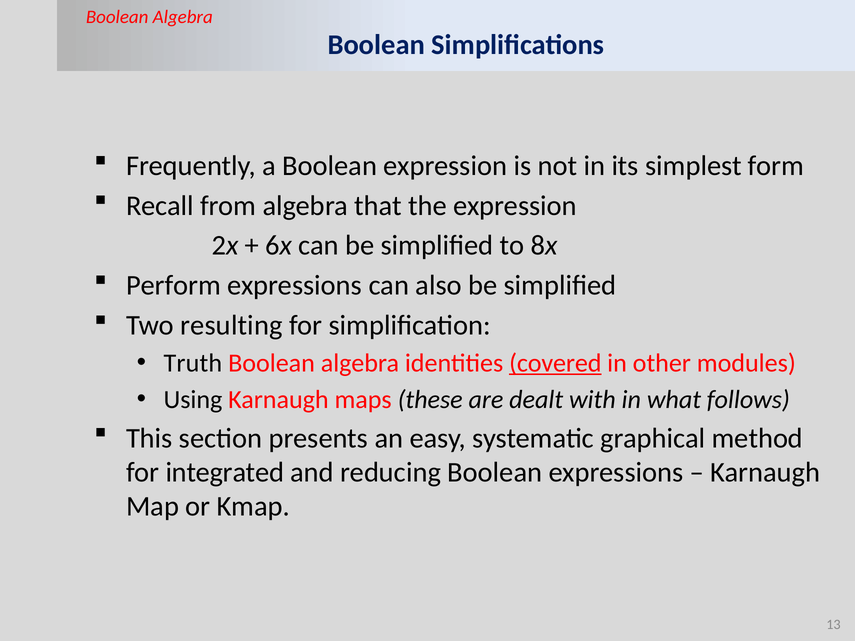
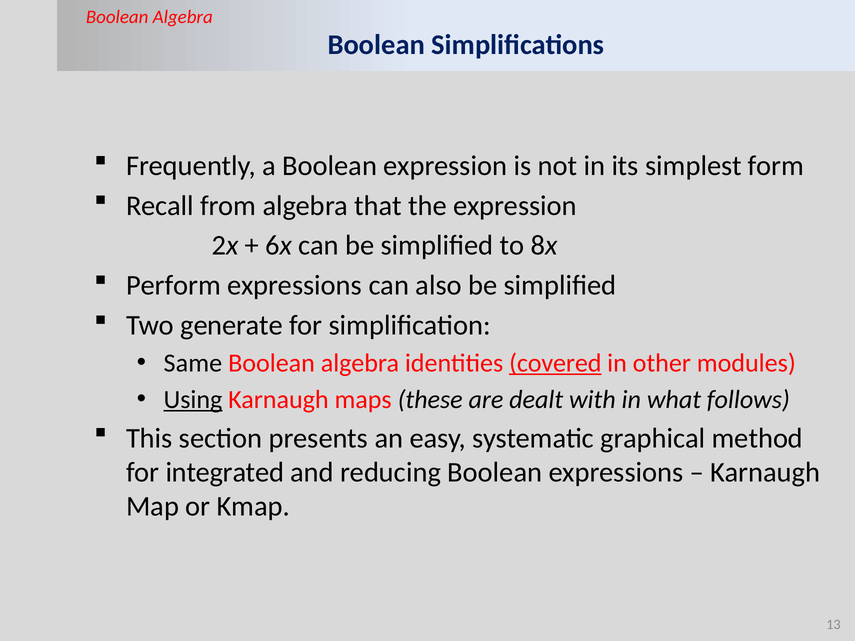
resulting: resulting -> generate
Truth: Truth -> Same
Using underline: none -> present
